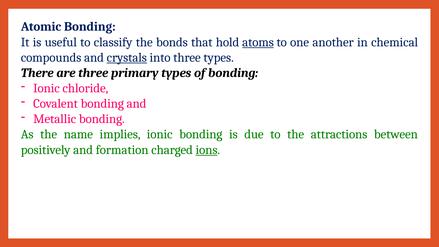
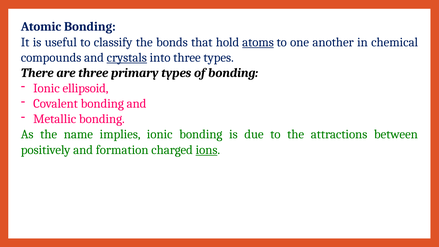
chloride: chloride -> ellipsoid
